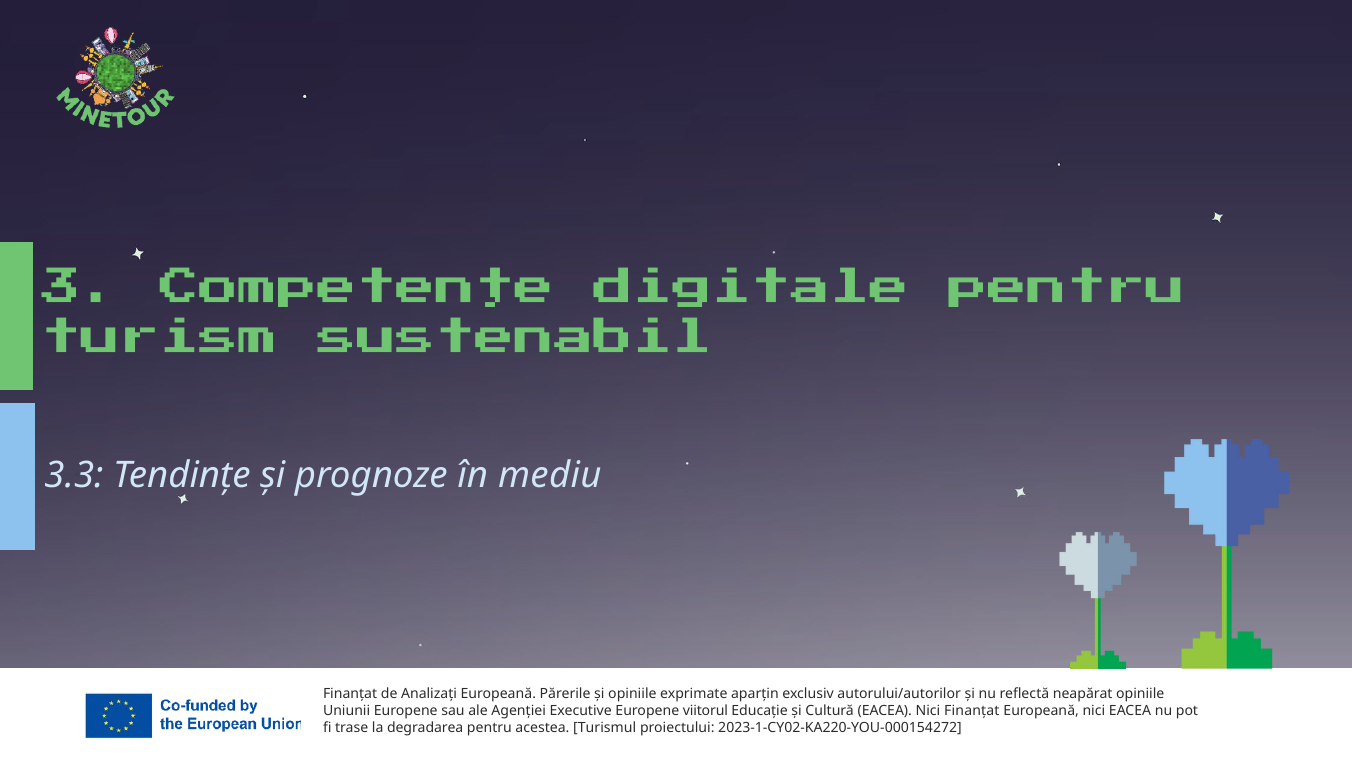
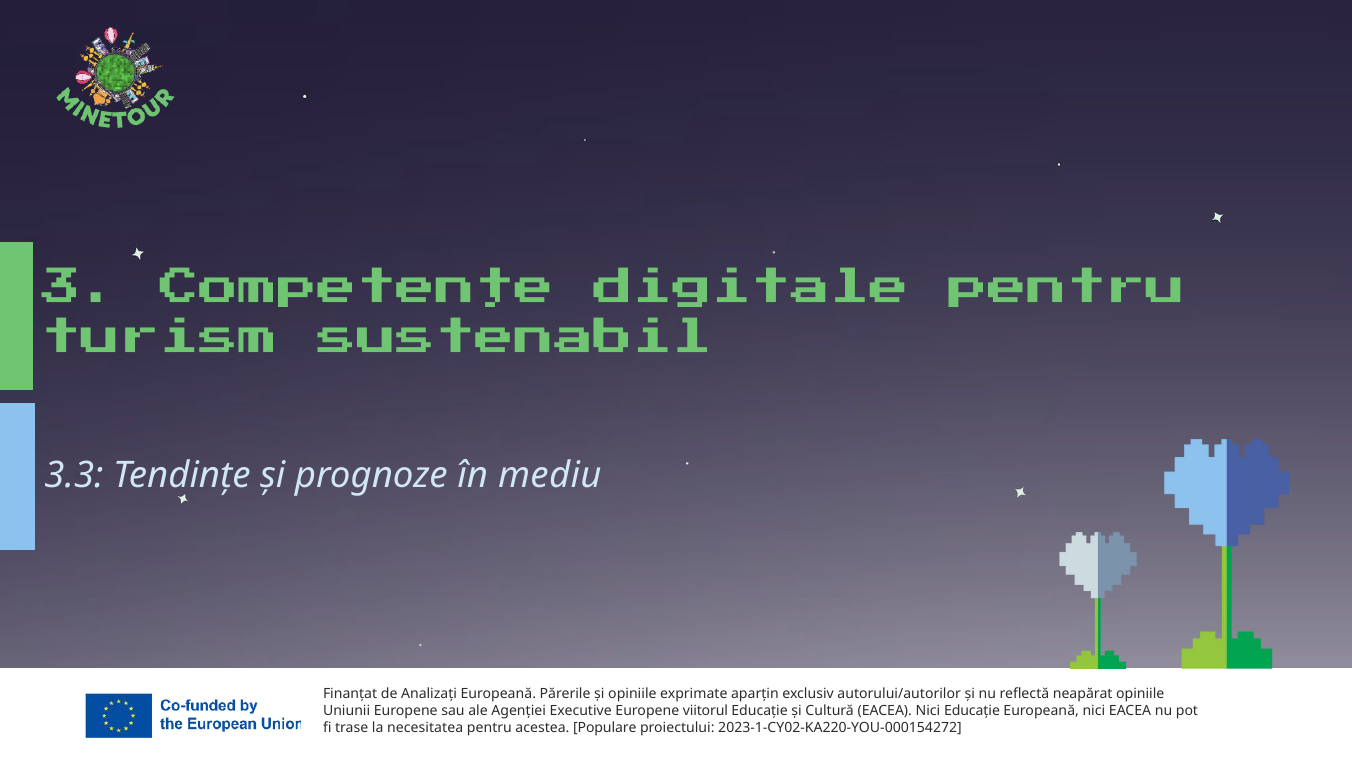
Nici Finanțat: Finanțat -> Educație
degradarea: degradarea -> necesitatea
Turismul: Turismul -> Populare
